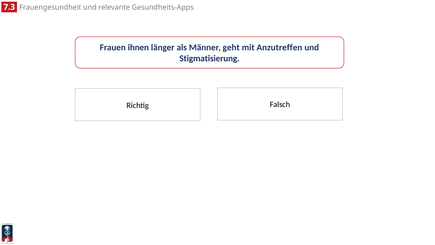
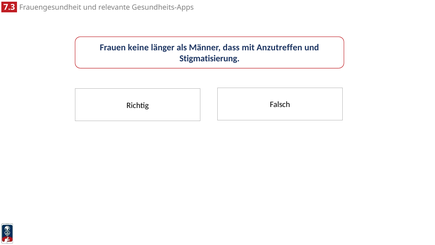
ihnen: ihnen -> keine
geht: geht -> dass
